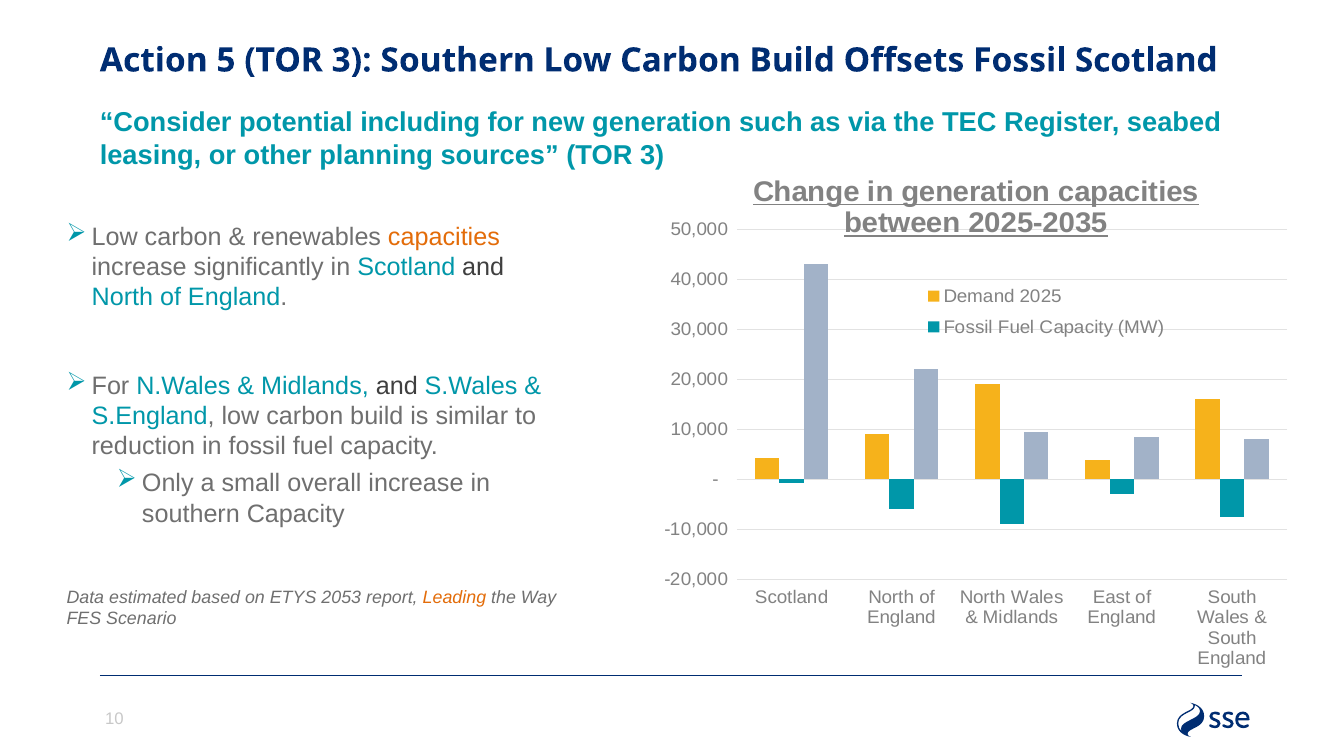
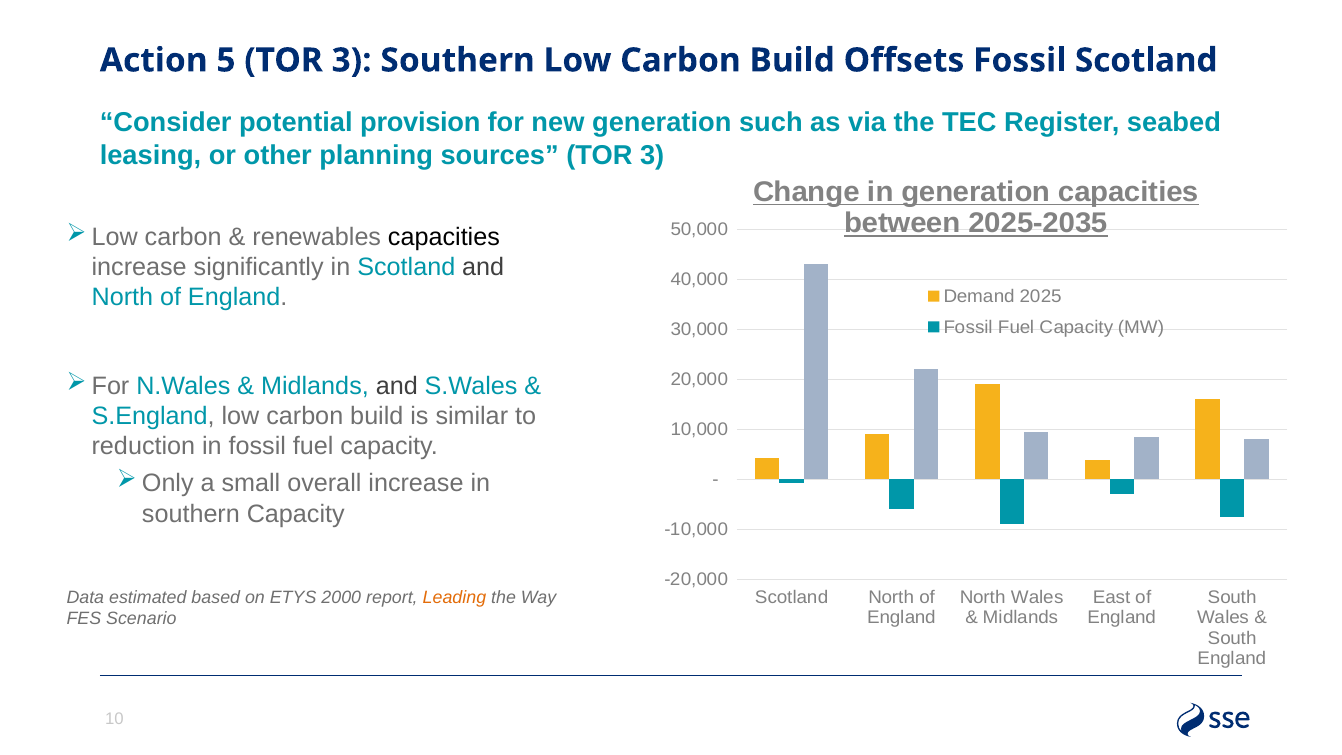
including: including -> provision
capacities at (444, 237) colour: orange -> black
2053: 2053 -> 2000
